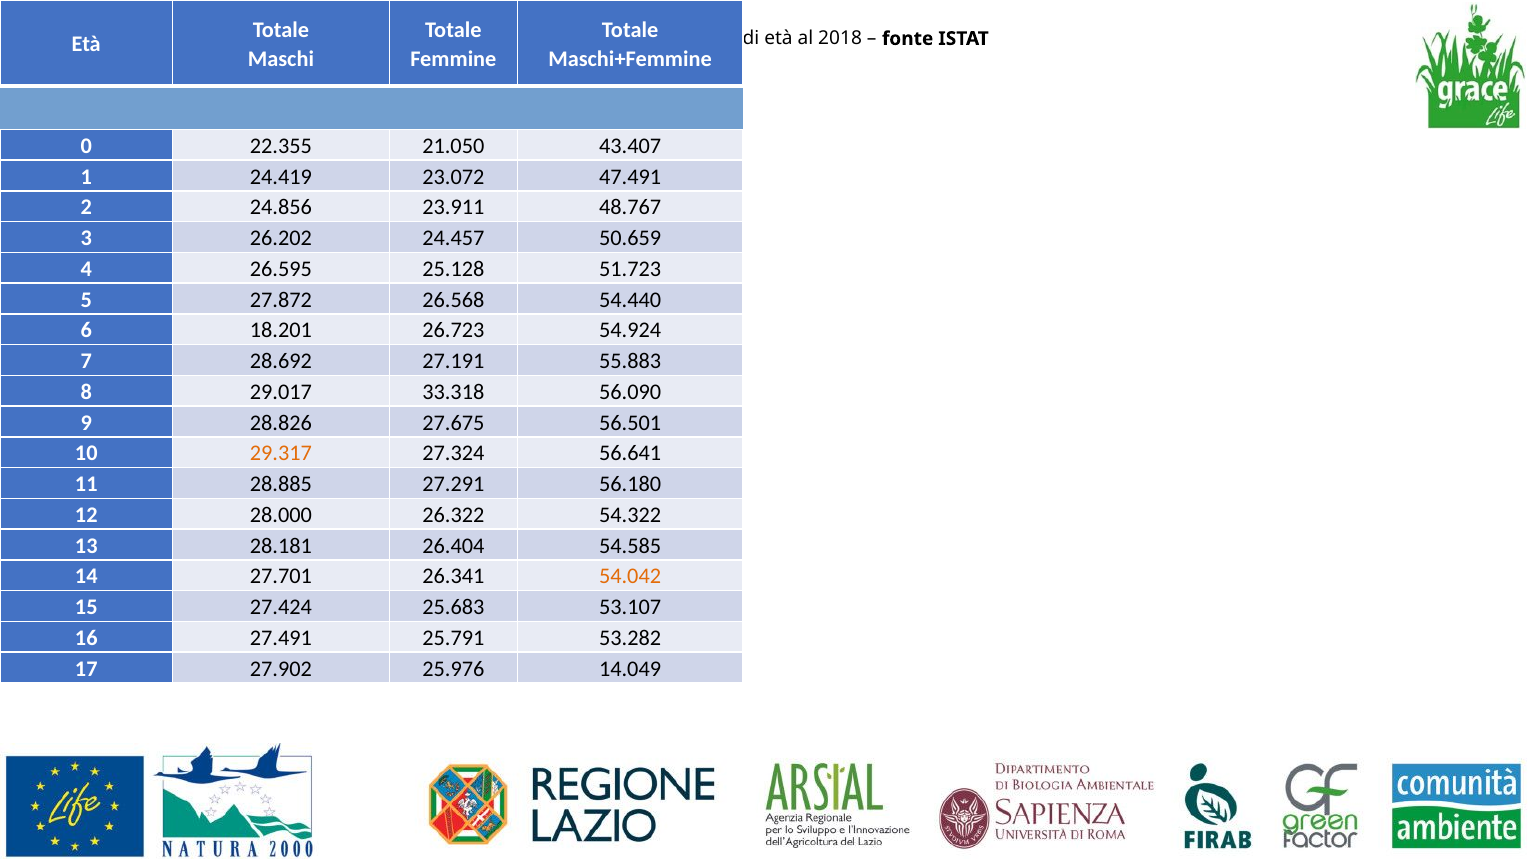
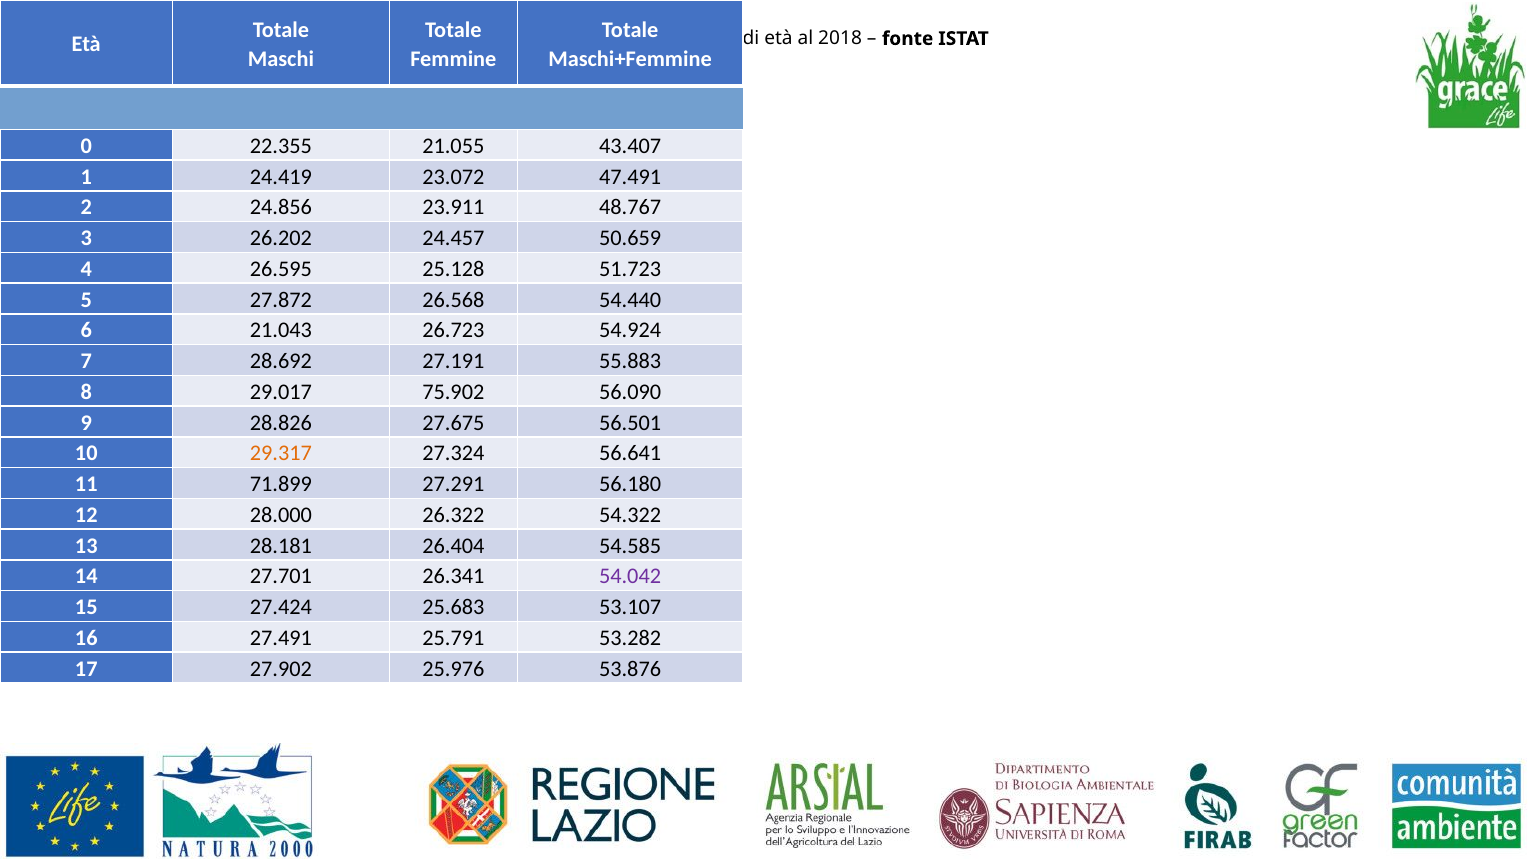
21.050: 21.050 -> 21.055
18.201: 18.201 -> 21.043
33.318: 33.318 -> 75.902
28.885: 28.885 -> 71.899
54.042 colour: orange -> purple
14.049: 14.049 -> 53.876
